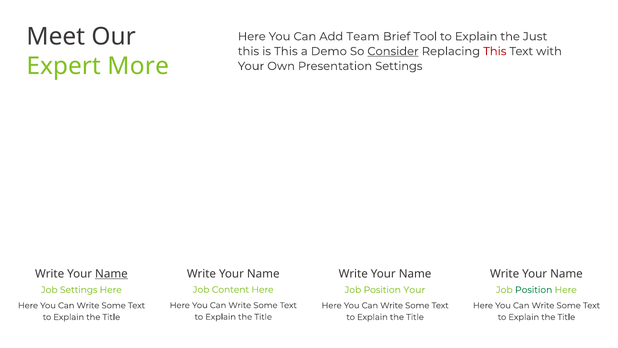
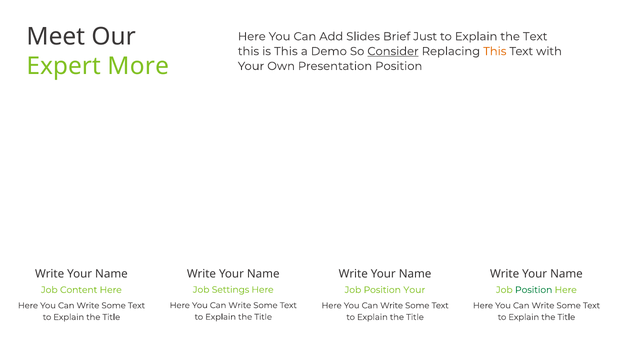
Team: Team -> Slides
Tool: Tool -> Just
the Just: Just -> Text
This at (495, 51) colour: red -> orange
Presentation Settings: Settings -> Position
Name at (111, 274) underline: present -> none
Content: Content -> Settings
Job Settings: Settings -> Content
